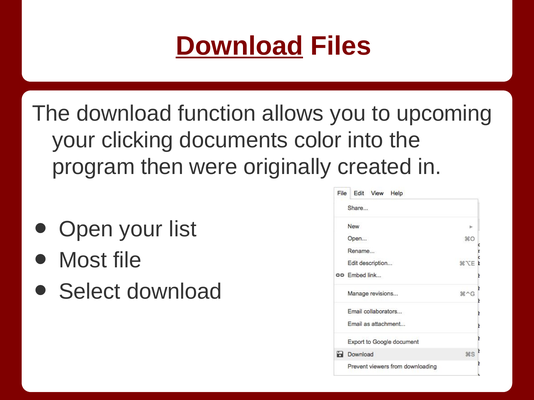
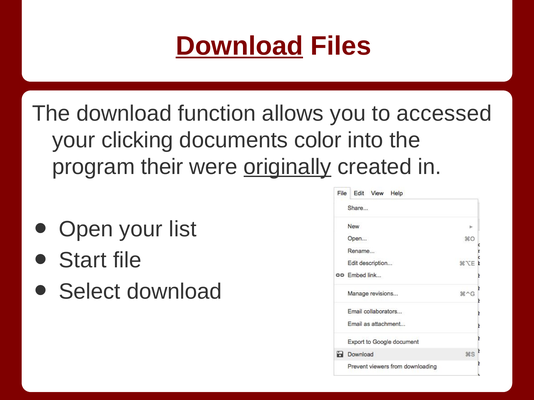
upcoming: upcoming -> accessed
then: then -> their
originally underline: none -> present
Most: Most -> Start
